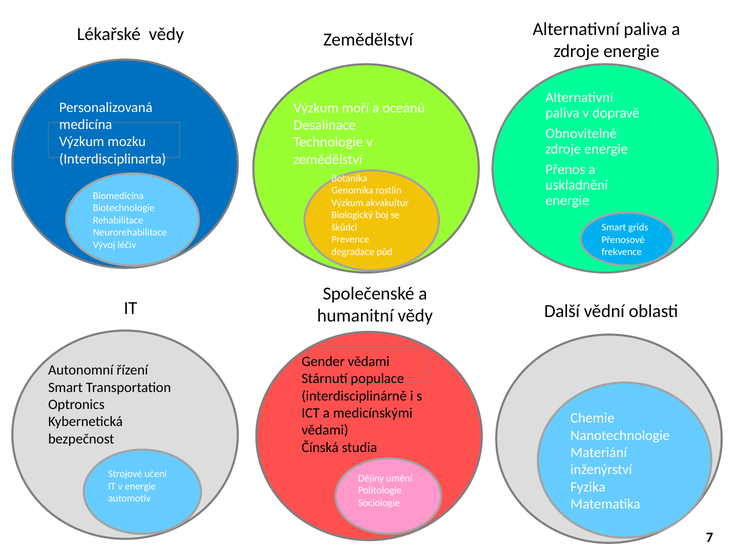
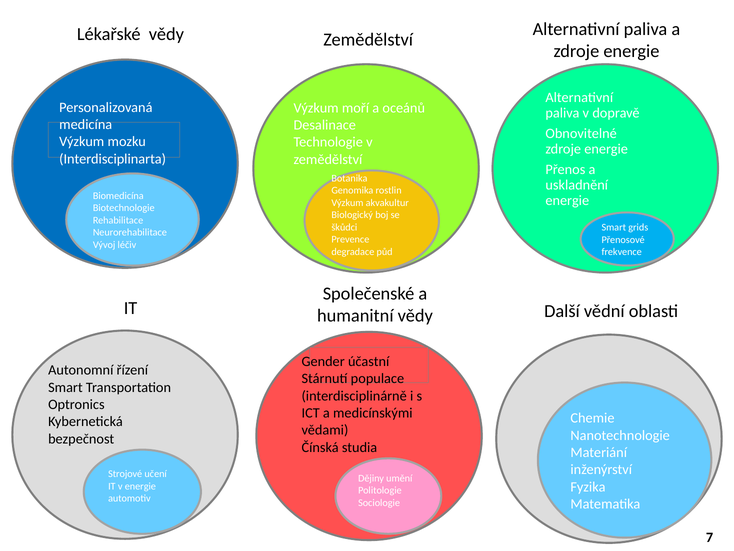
Gender vědami: vědami -> účastní
